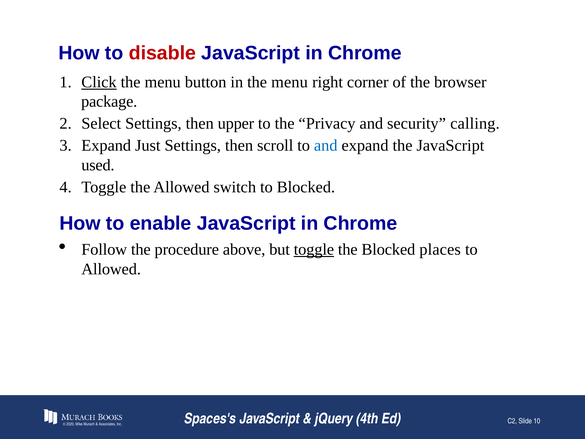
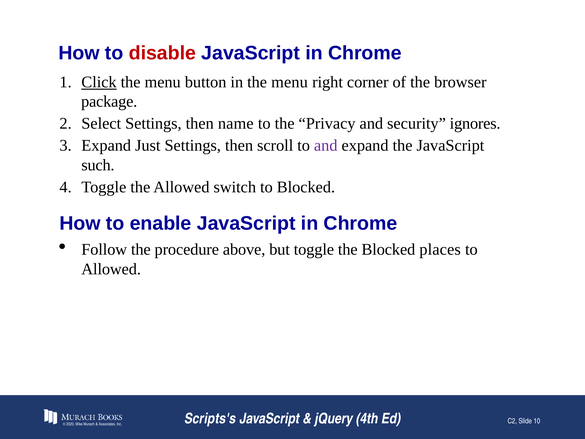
upper: upper -> name
calling: calling -> ignores
and at (326, 145) colour: blue -> purple
used: used -> such
toggle at (314, 249) underline: present -> none
Spaces's: Spaces's -> Scripts's
